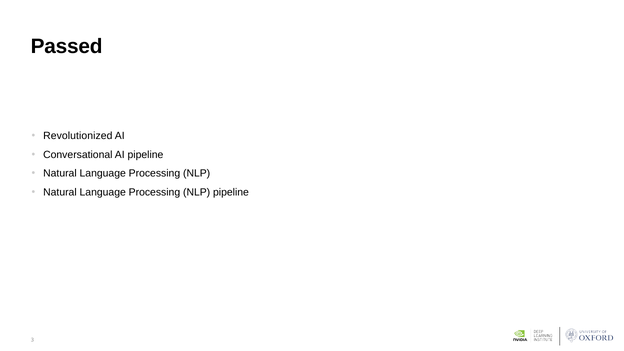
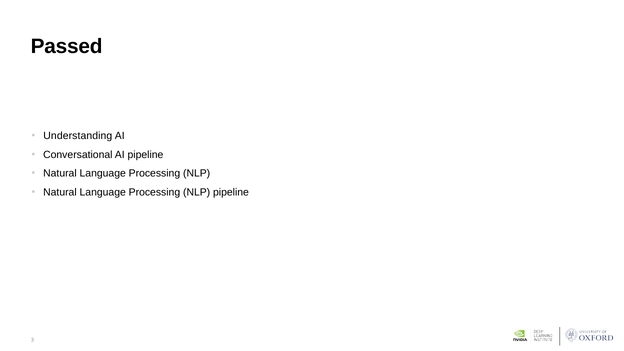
Revolutionized: Revolutionized -> Understanding
